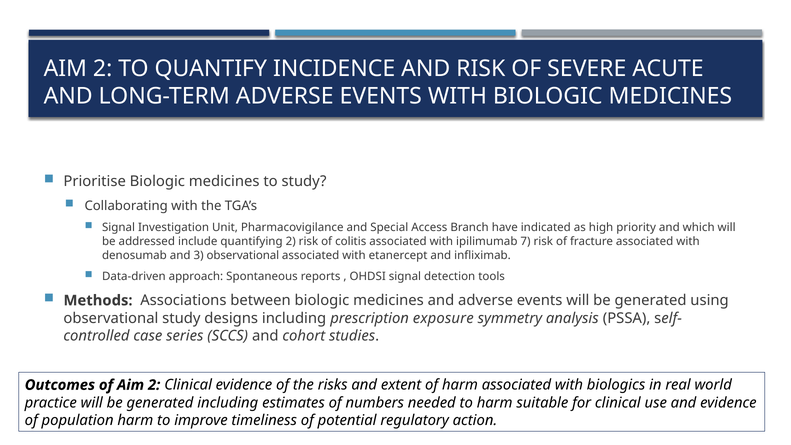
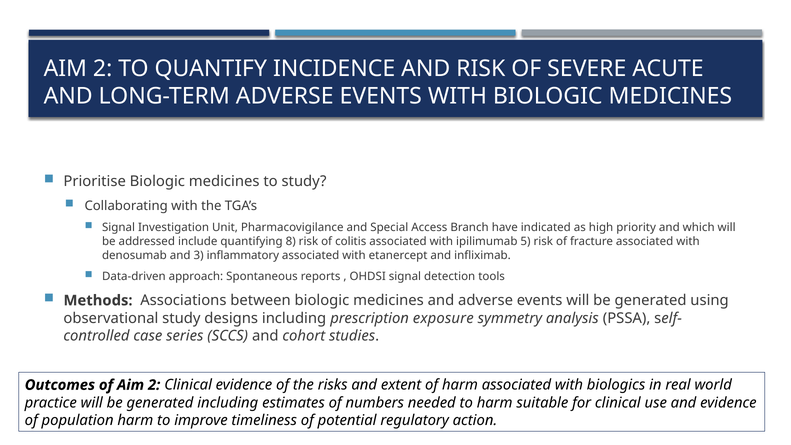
quantifying 2: 2 -> 8
7: 7 -> 5
3 observational: observational -> inflammatory
